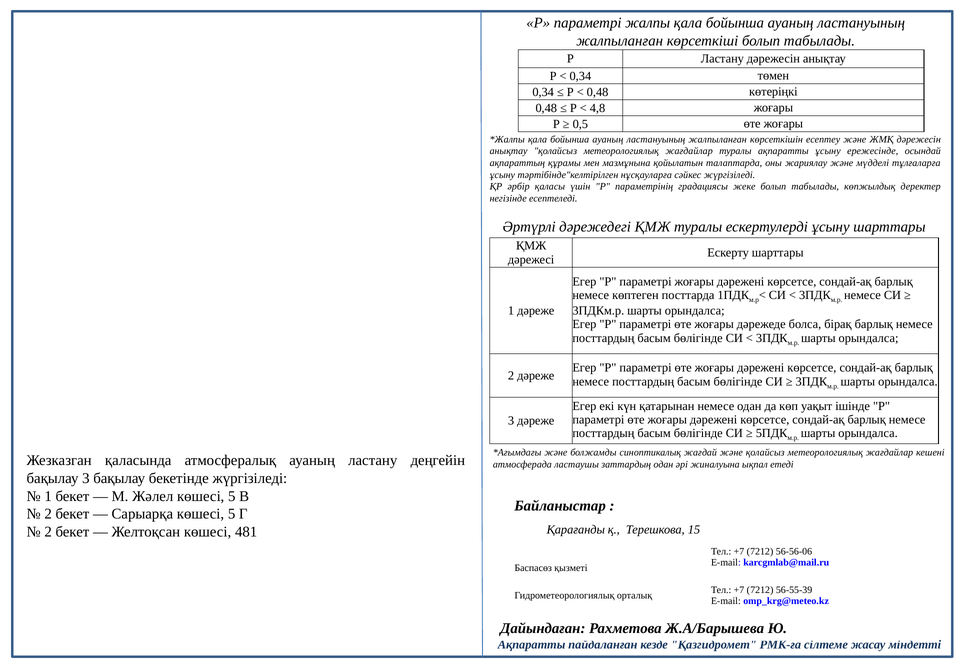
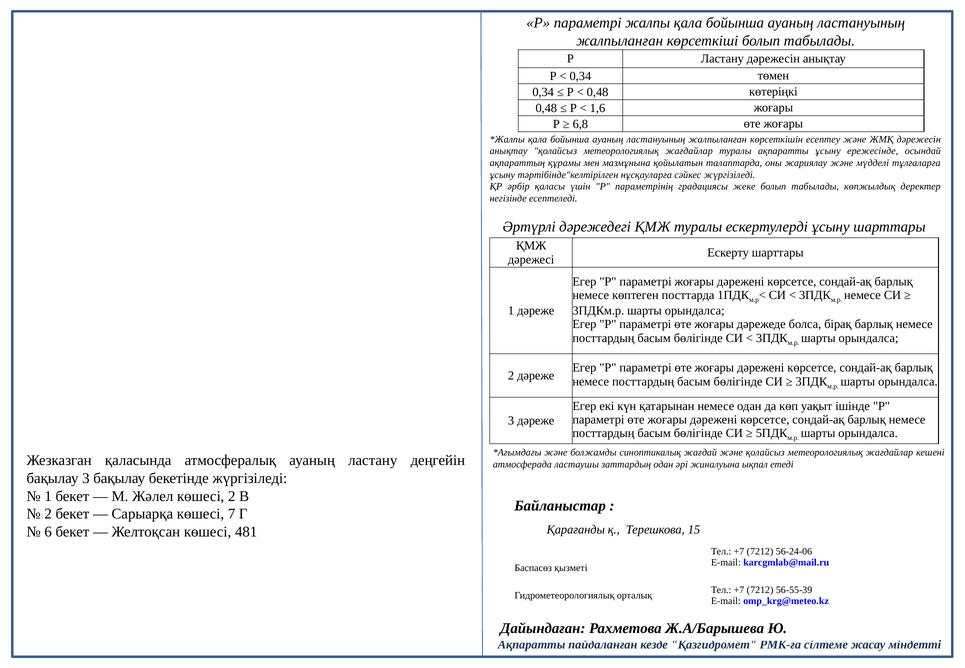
4,8: 4,8 -> 1,6
0,5: 0,5 -> 6,8
Жәлел көшесі 5: 5 -> 2
Сарыарқа көшесі 5: 5 -> 7
2 at (48, 532): 2 -> 6
56-56-06: 56-56-06 -> 56-24-06
